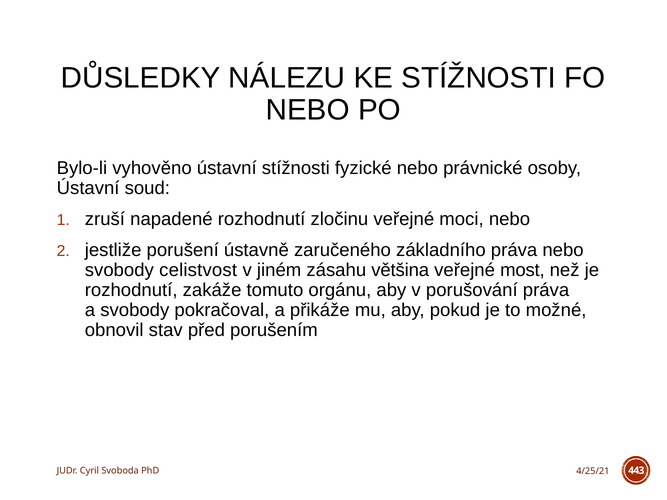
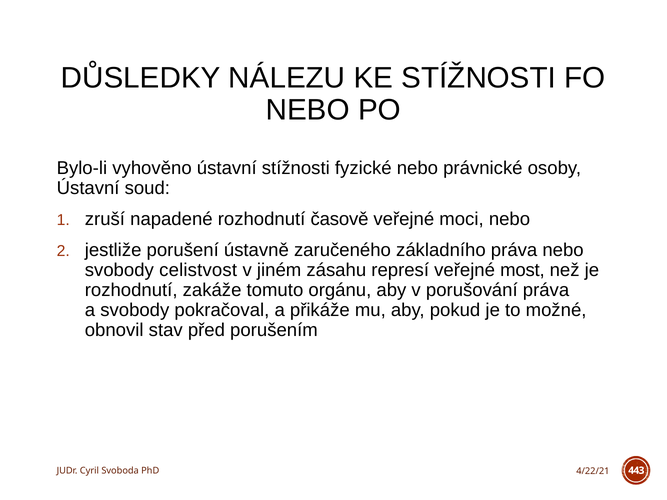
zločinu: zločinu -> časově
většina: většina -> represí
4/25/21: 4/25/21 -> 4/22/21
